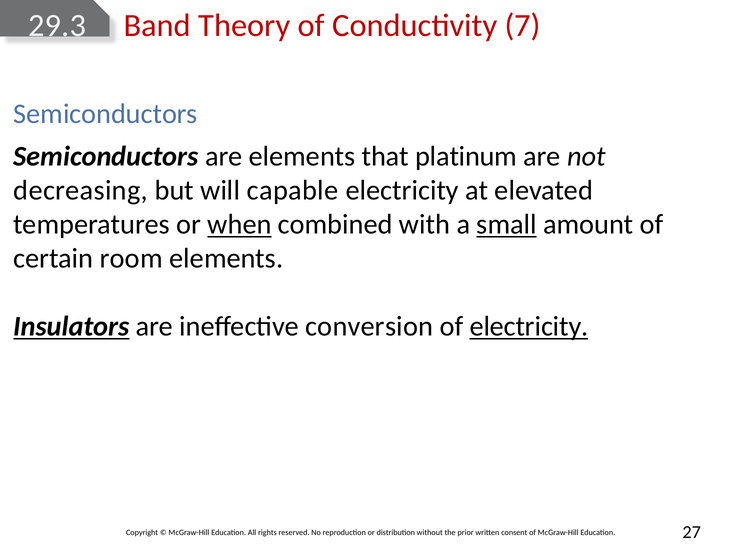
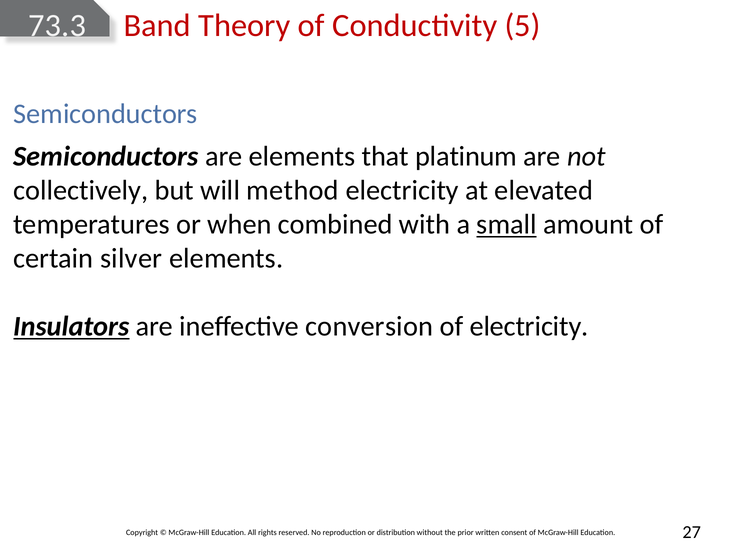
29.3: 29.3 -> 73.3
7: 7 -> 5
decreasing: decreasing -> collectively
capable: capable -> method
when underline: present -> none
room: room -> silver
electricity at (529, 327) underline: present -> none
